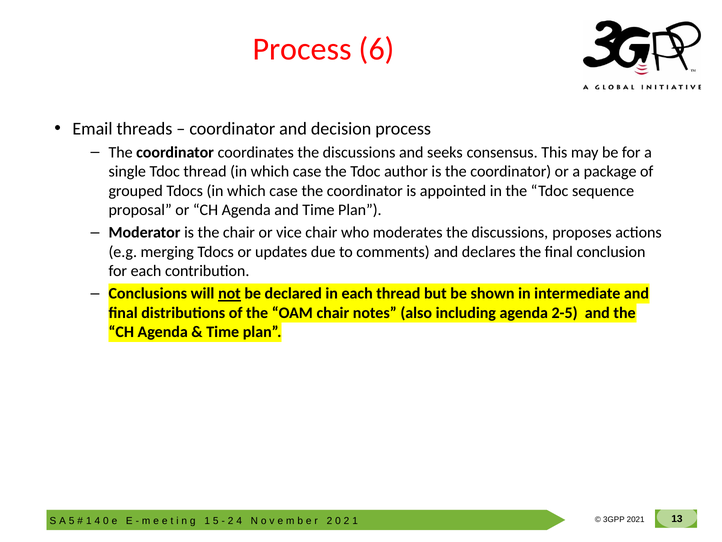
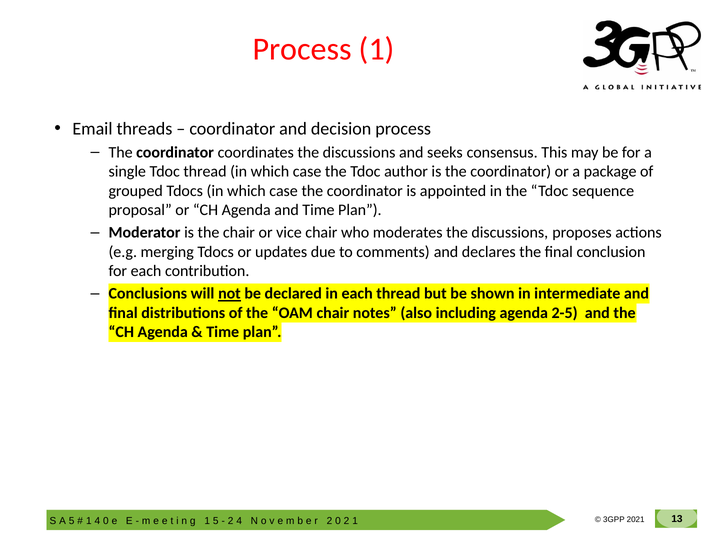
Process 6: 6 -> 1
